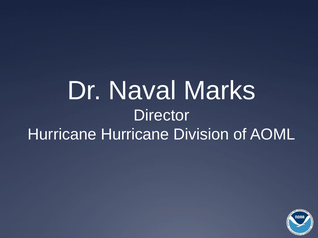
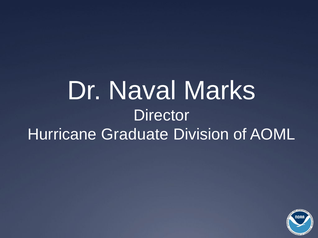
Hurricane Hurricane: Hurricane -> Graduate
